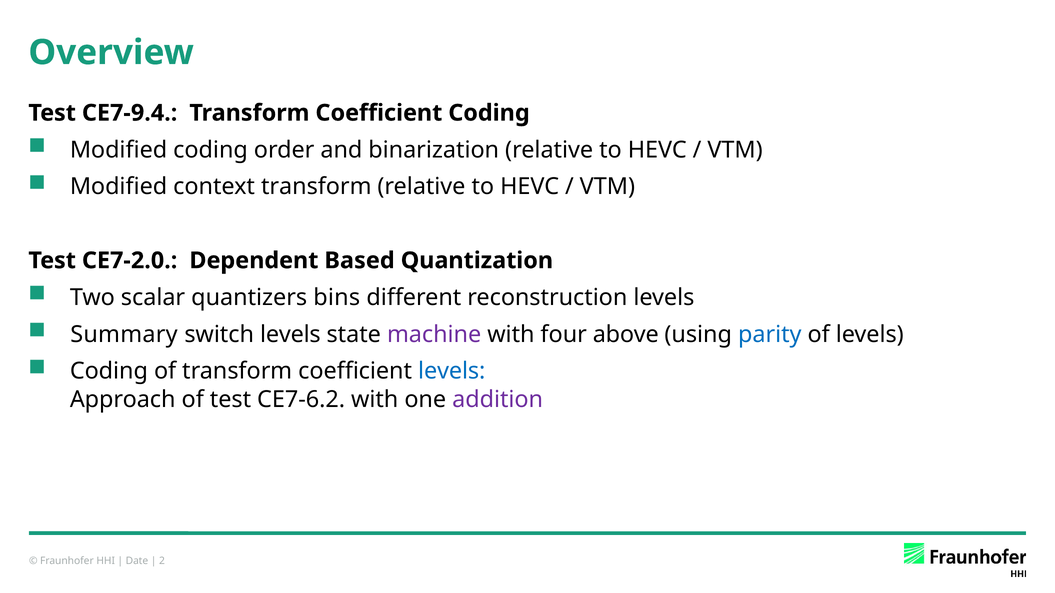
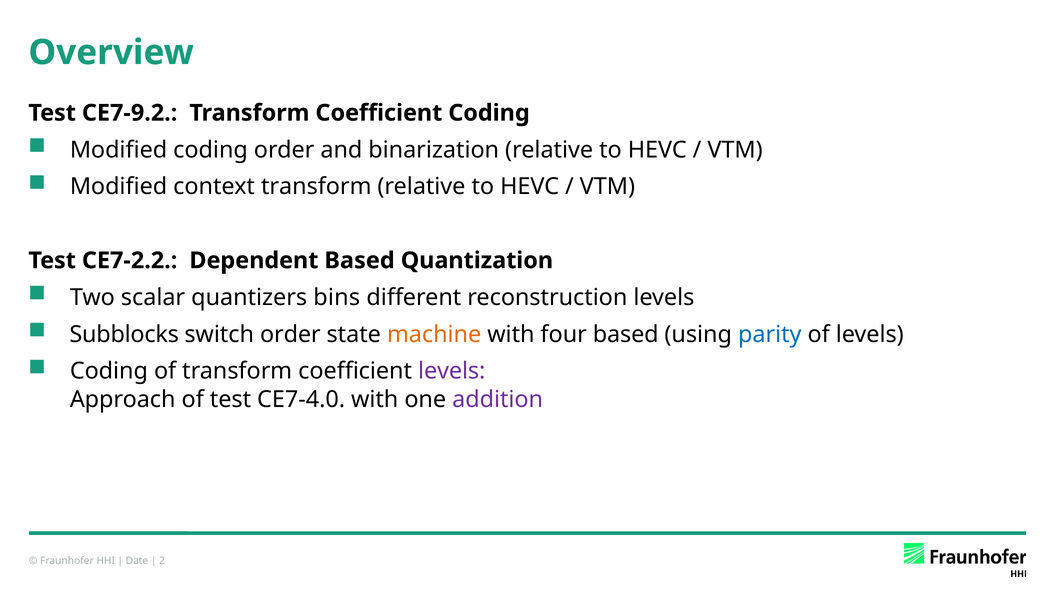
CE7-9.4: CE7-9.4 -> CE7-9.2
CE7-2.0: CE7-2.0 -> CE7-2.2
Summary: Summary -> Subblocks
switch levels: levels -> order
machine colour: purple -> orange
four above: above -> based
levels at (452, 371) colour: blue -> purple
CE7-6.2: CE7-6.2 -> CE7-4.0
